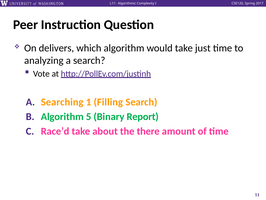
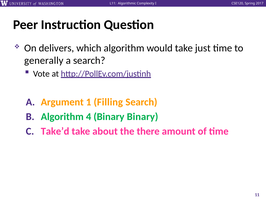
analyzing: analyzing -> generally
Searching: Searching -> Argument
5: 5 -> 4
Binary Report: Report -> Binary
Race’d: Race’d -> Take’d
